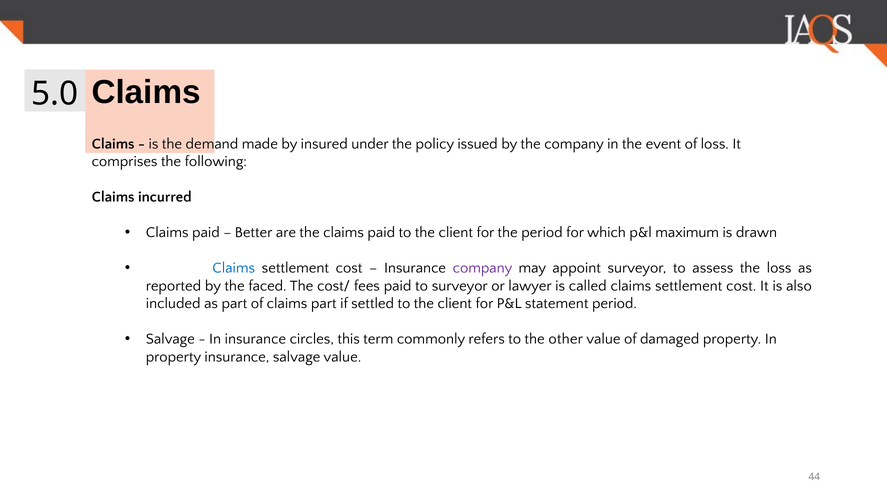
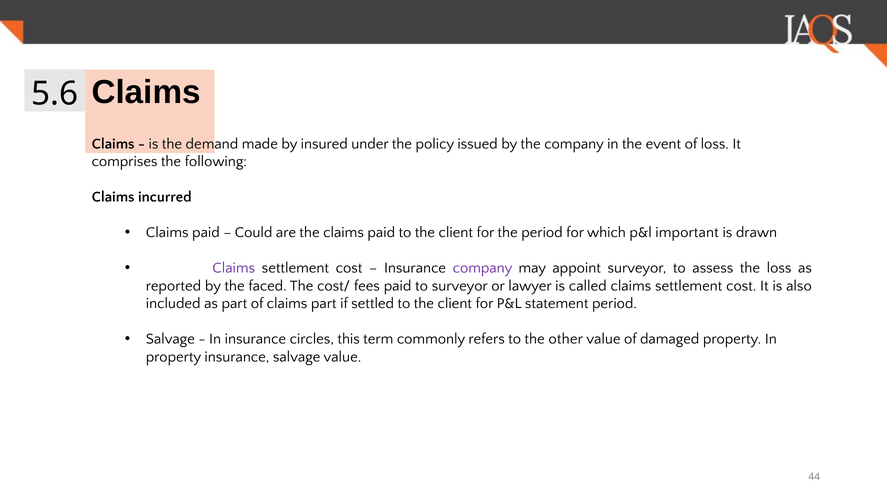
5.0: 5.0 -> 5.6
Better: Better -> Could
maximum: maximum -> important
Claims at (234, 268) colour: blue -> purple
